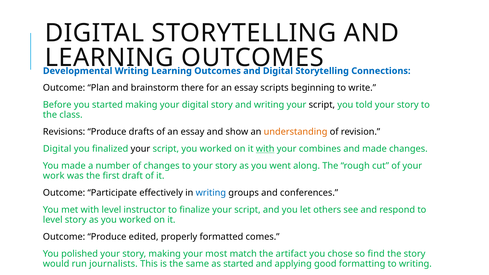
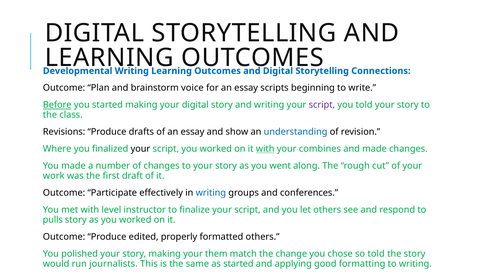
there: there -> voice
Before underline: none -> present
script at (322, 105) colour: black -> purple
understanding colour: orange -> blue
Digital at (57, 149): Digital -> Where
level at (53, 220): level -> pulls
formatted comes: comes -> others
most: most -> them
artifact: artifact -> change
so find: find -> told
